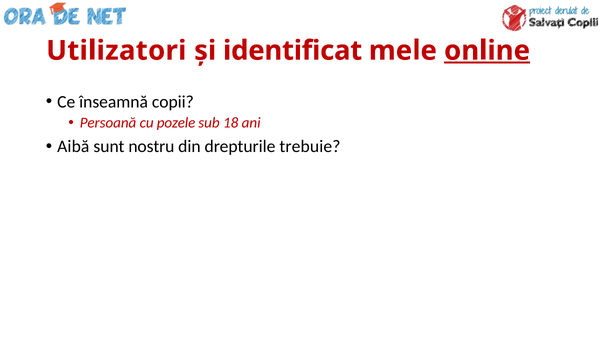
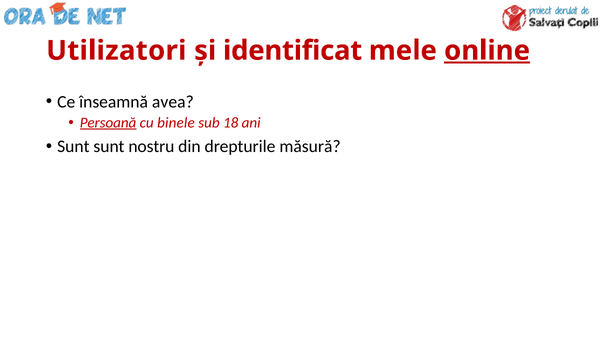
copii: copii -> avea
Persoană underline: none -> present
pozele: pozele -> binele
Aibă at (73, 146): Aibă -> Sunt
trebuie: trebuie -> măsură
